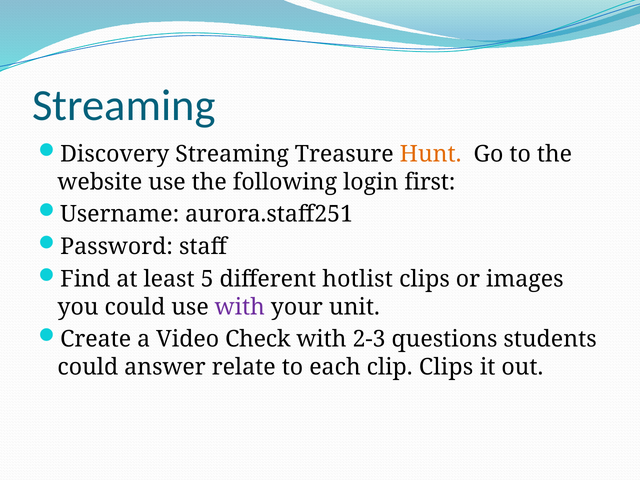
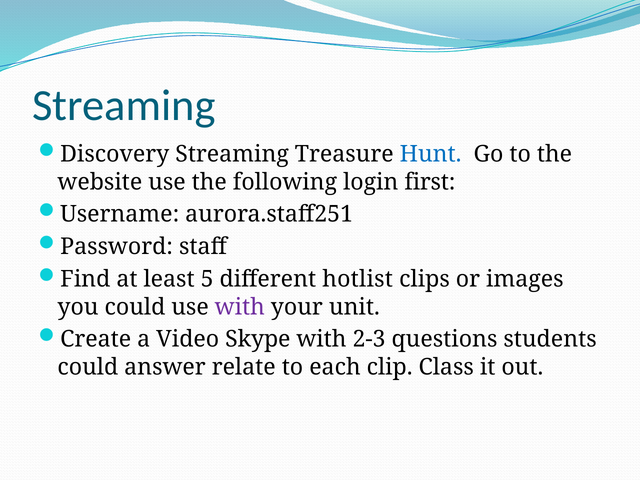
Hunt colour: orange -> blue
Check: Check -> Skype
clip Clips: Clips -> Class
